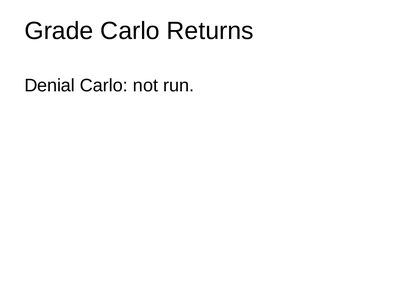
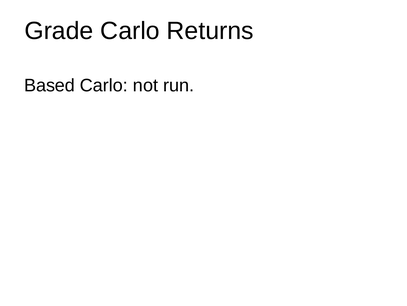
Denial: Denial -> Based
